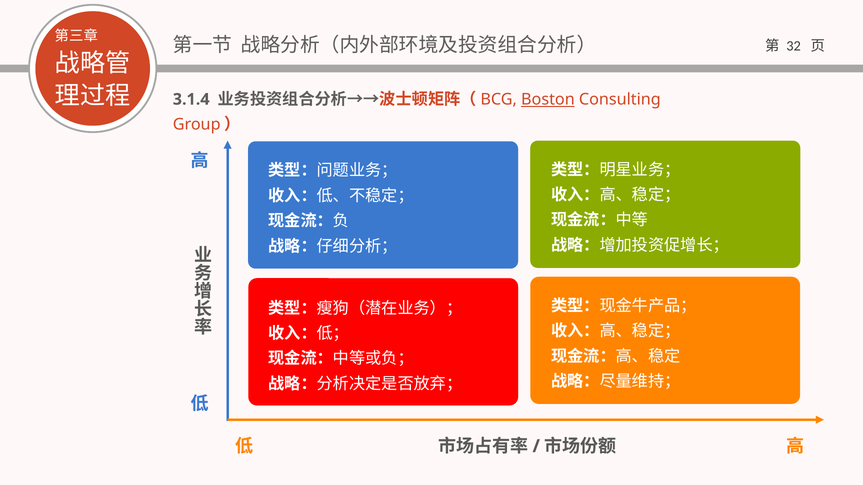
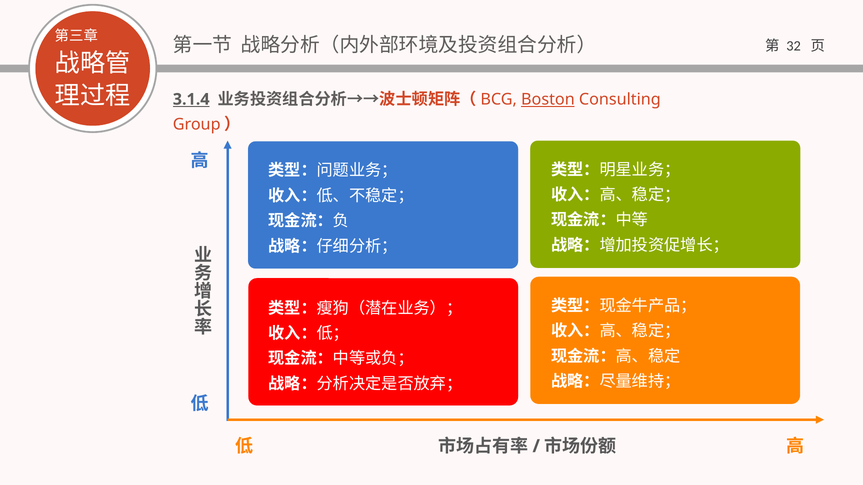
3.1.4 underline: none -> present
